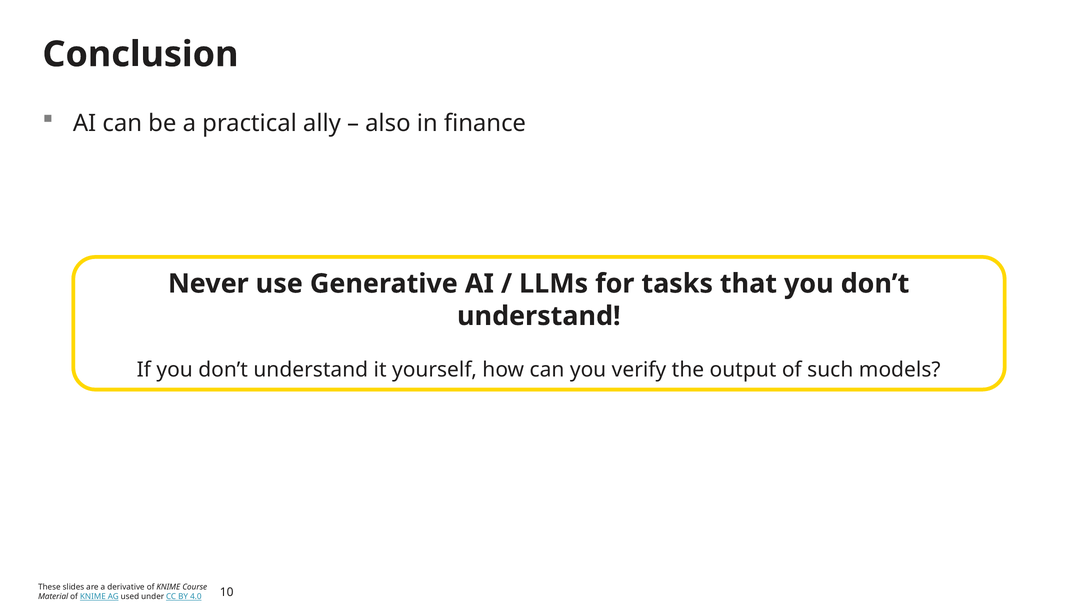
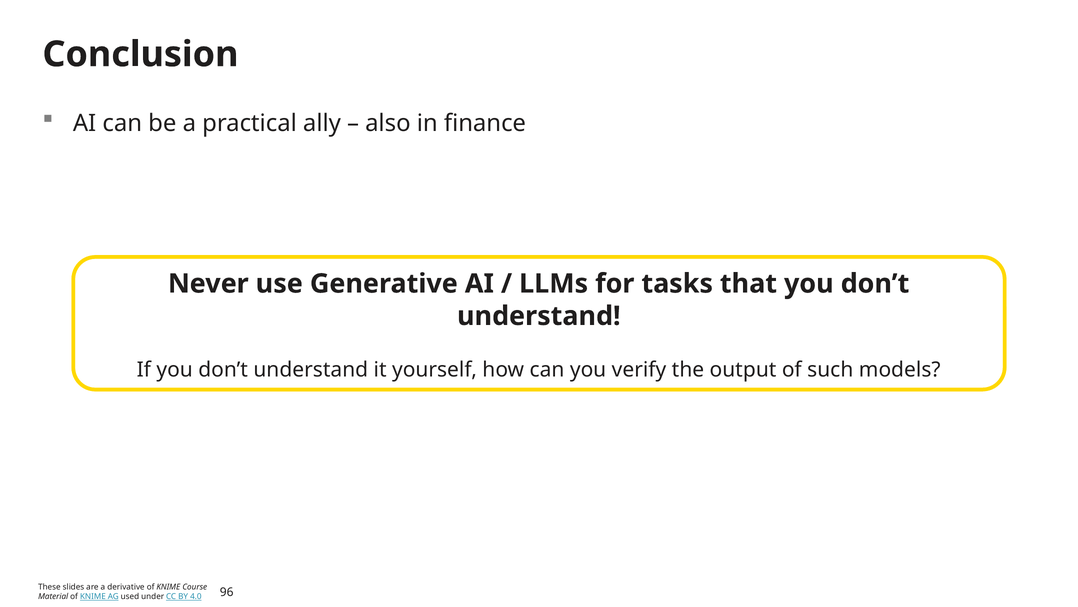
10: 10 -> 96
